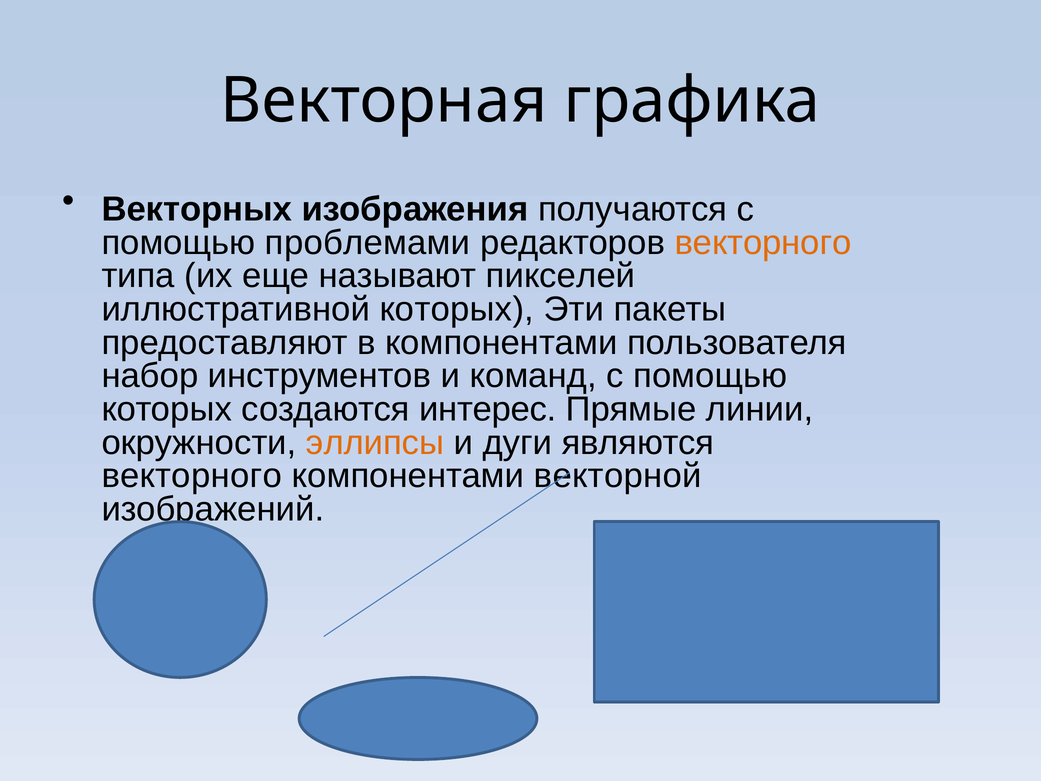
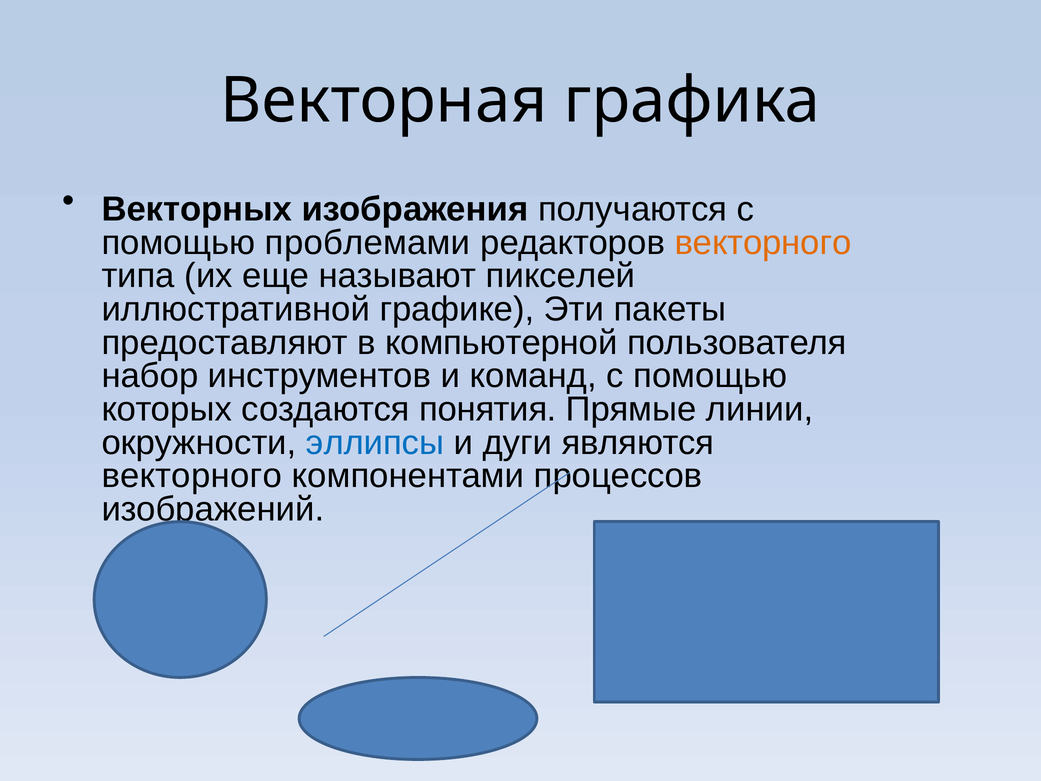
иллюстративной которых: которых -> графике
в компонентами: компонентами -> компьютерной
интерес: интерес -> понятия
эллипсы colour: orange -> blue
векторной: векторной -> процессов
